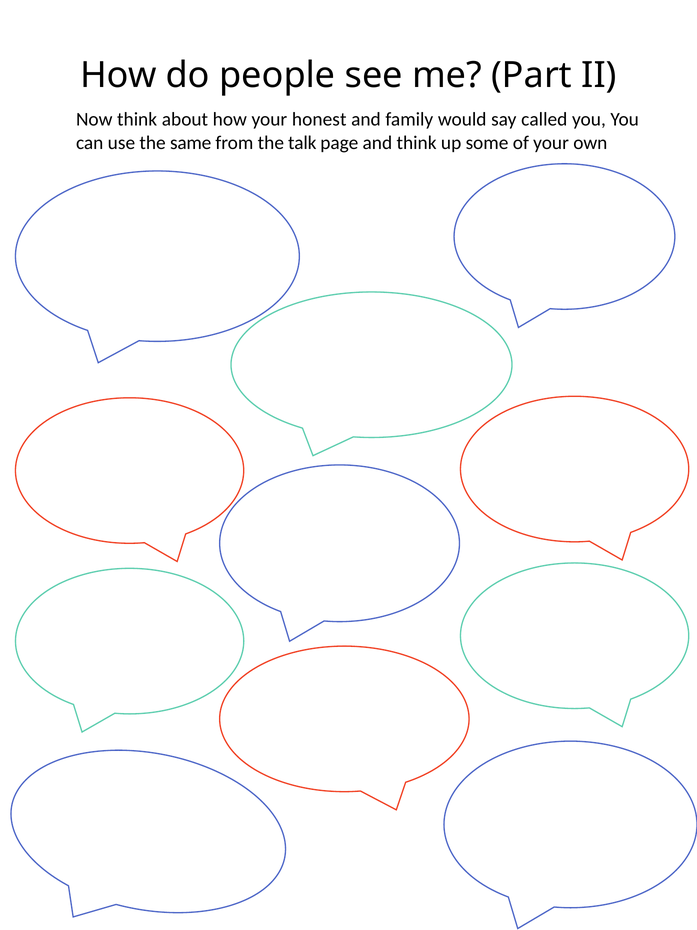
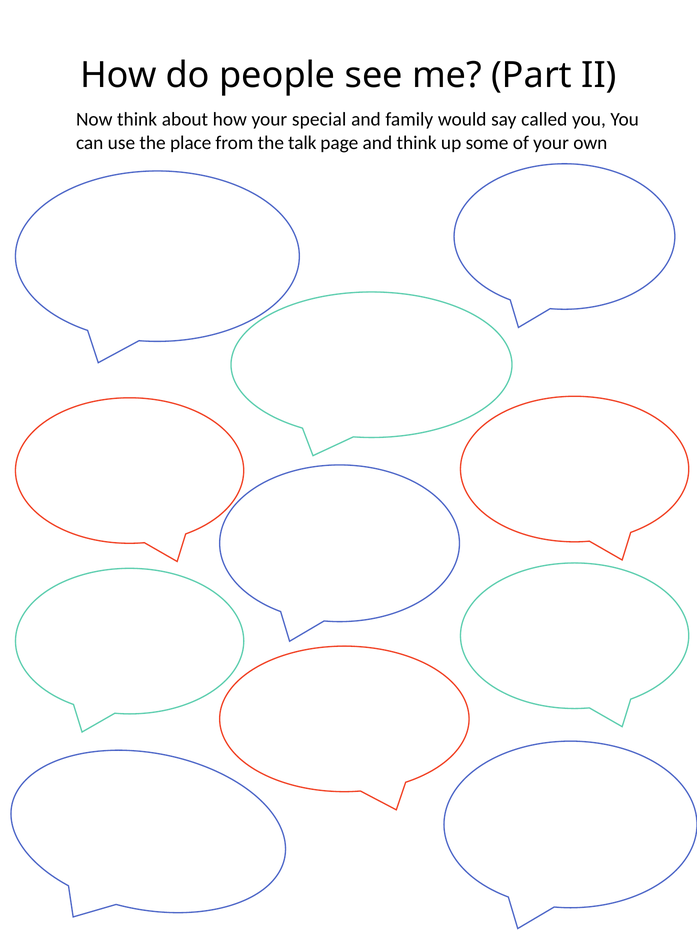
honest: honest -> special
same: same -> place
